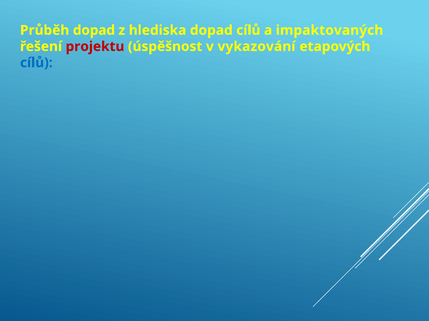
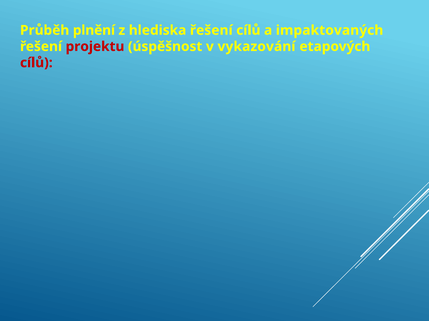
Průběh dopad: dopad -> plnění
hlediska dopad: dopad -> řešení
cílů at (36, 63) colour: blue -> red
